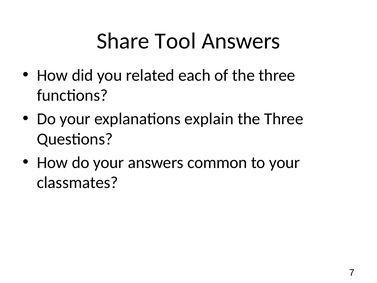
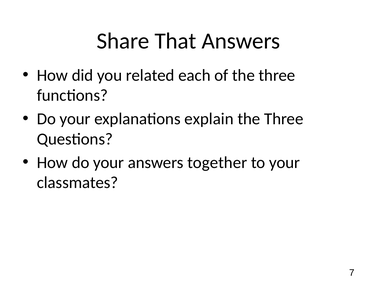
Tool: Tool -> That
common: common -> together
